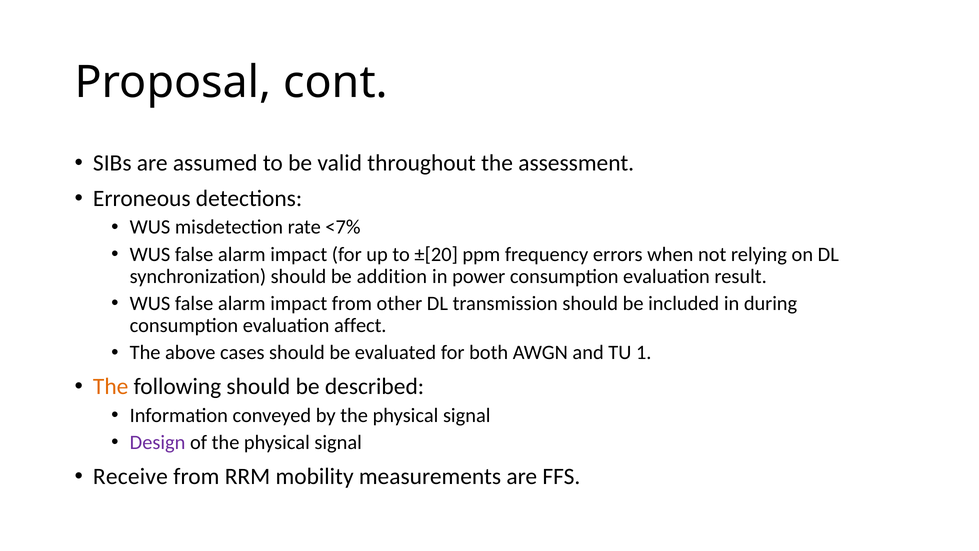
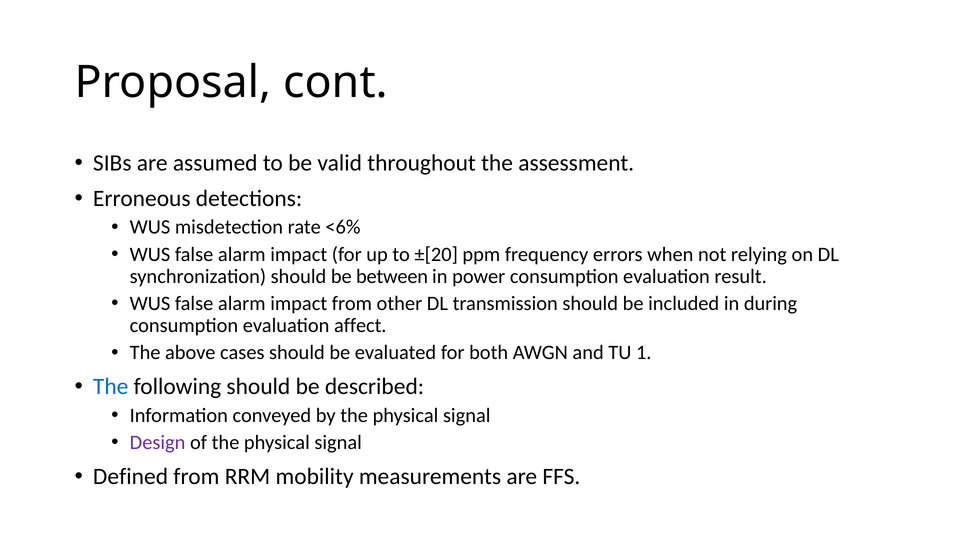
<7%: <7% -> <6%
addition: addition -> between
The at (111, 386) colour: orange -> blue
Receive: Receive -> Defined
